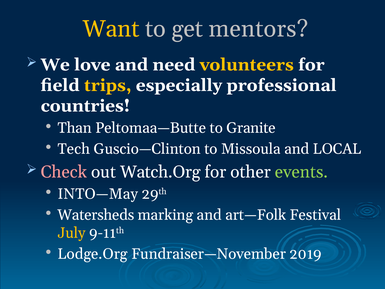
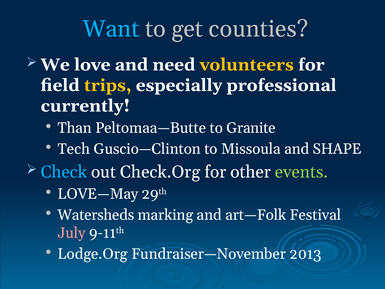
Want colour: yellow -> light blue
mentors: mentors -> counties
countries: countries -> currently
LOCAL: LOCAL -> SHAPE
Check colour: pink -> light blue
Watch.Org: Watch.Org -> Check.Org
INTO—May: INTO—May -> LOVE—May
July colour: yellow -> pink
2019: 2019 -> 2013
